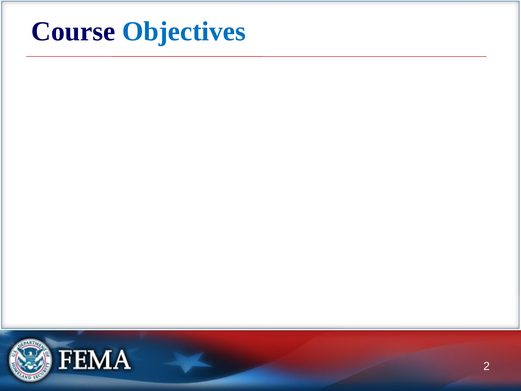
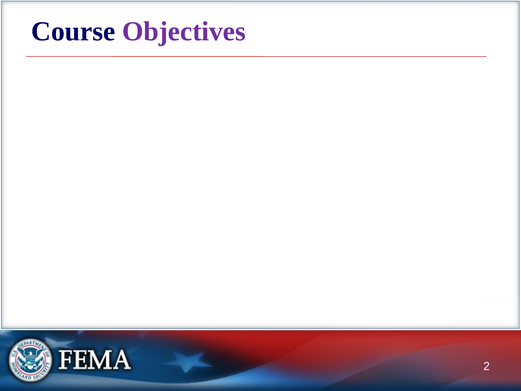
Objectives colour: blue -> purple
